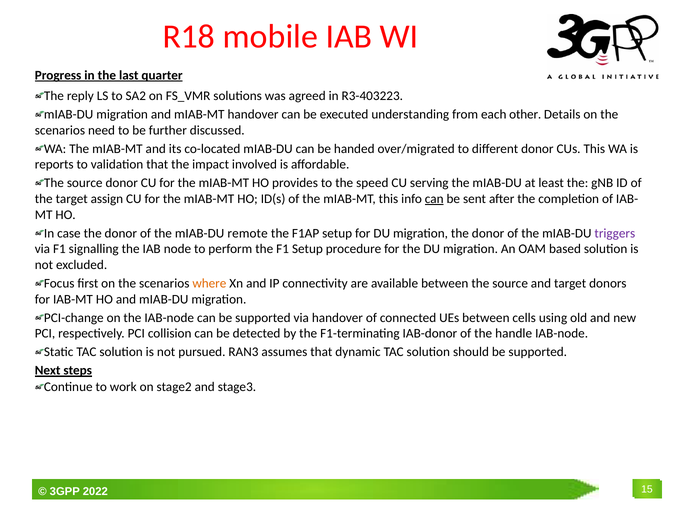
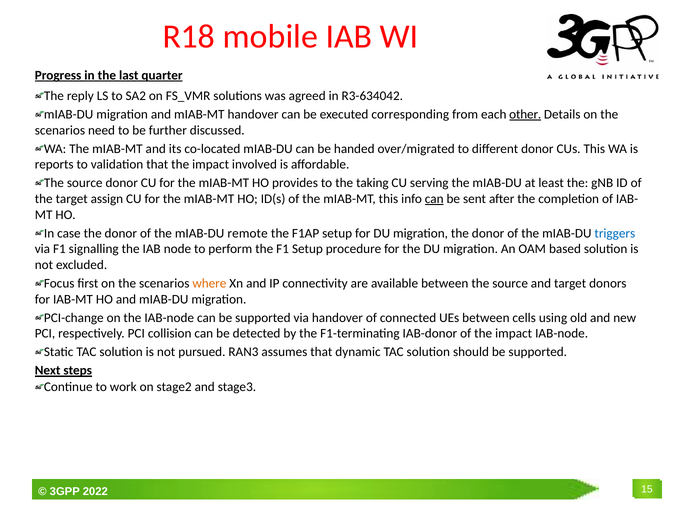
R3-403223: R3-403223 -> R3-634042
understanding: understanding -> corresponding
other underline: none -> present
speed: speed -> taking
triggers colour: purple -> blue
of the handle: handle -> impact
